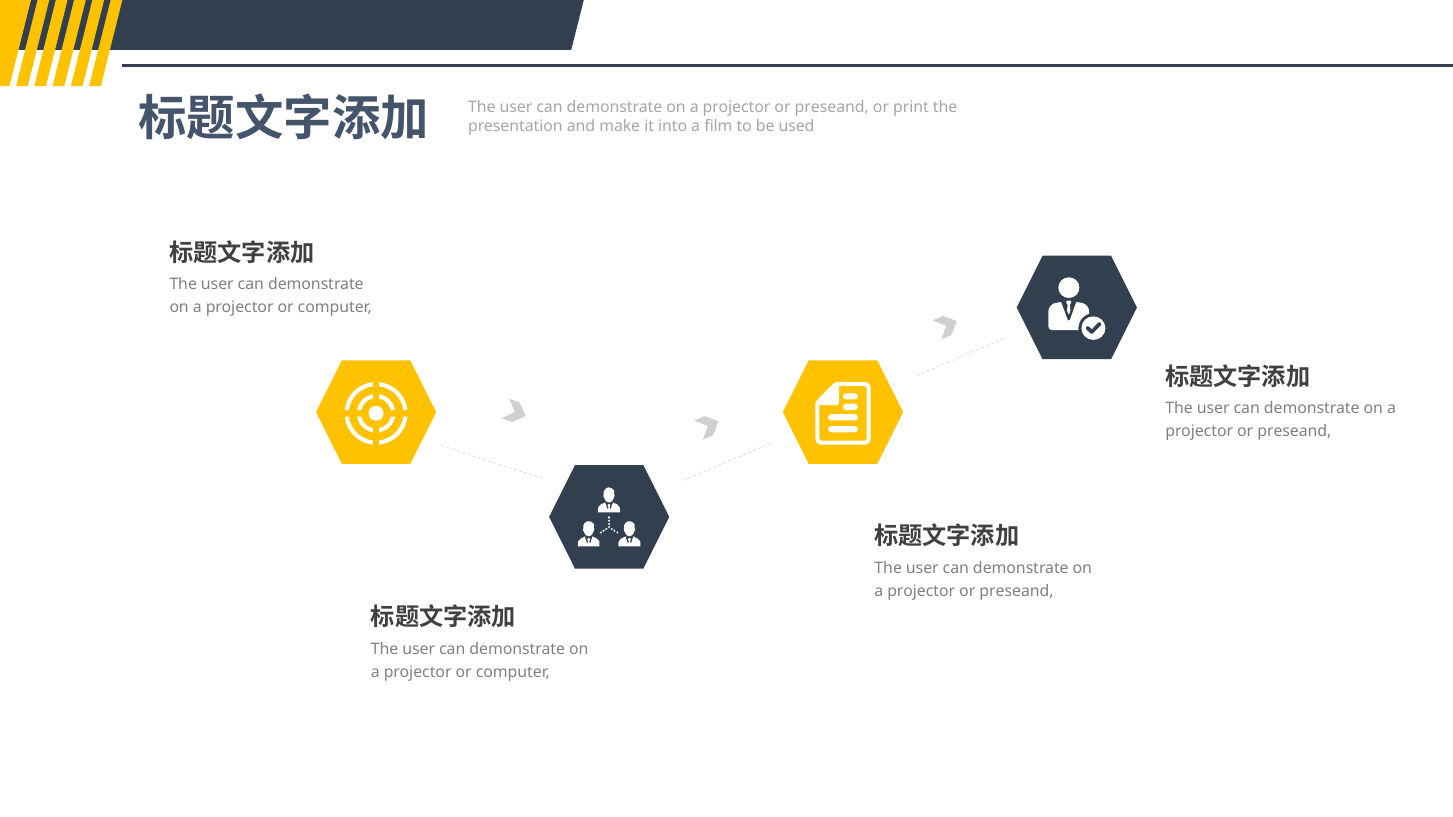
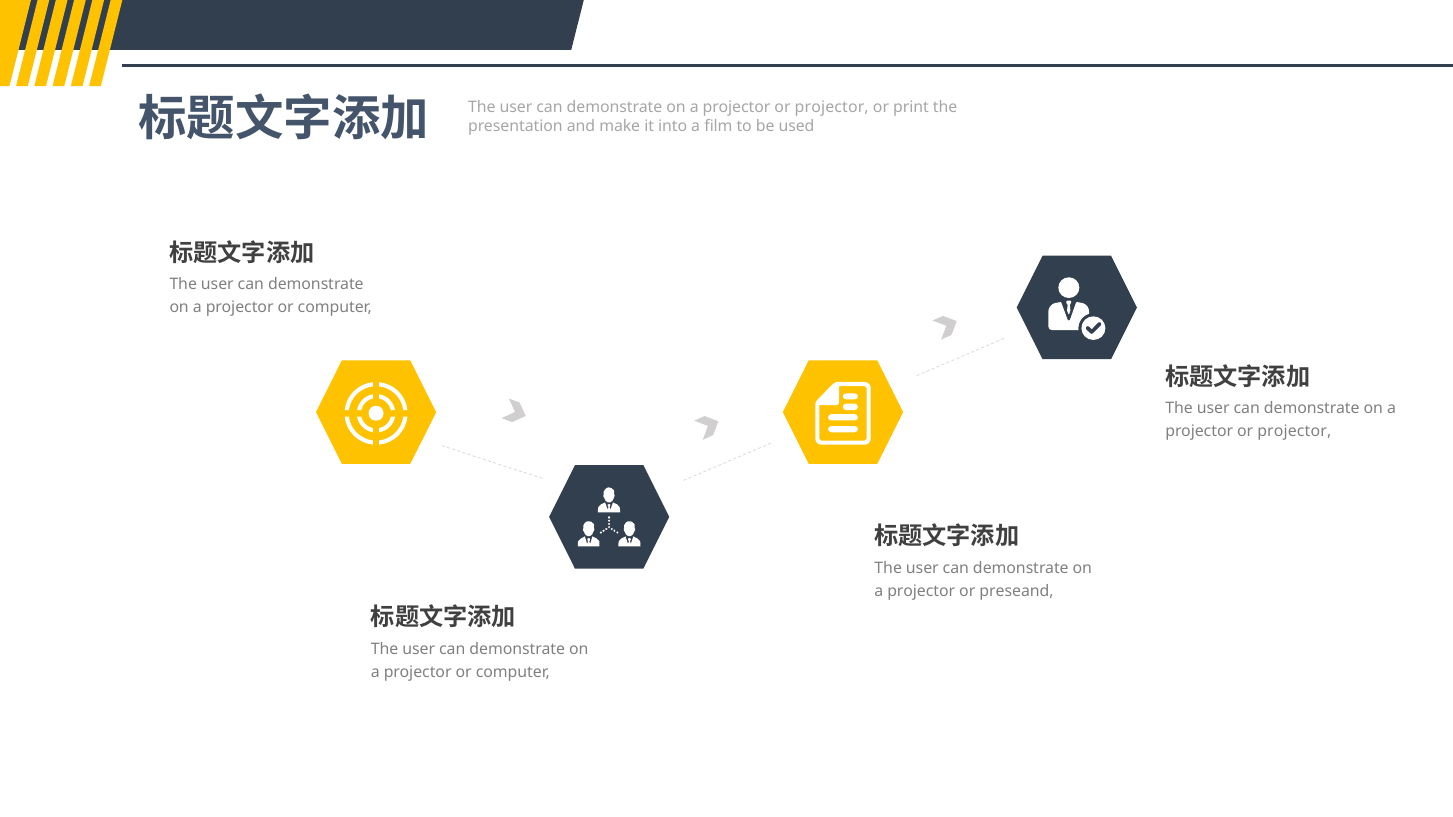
preseand at (832, 108): preseand -> projector
preseand at (1294, 431): preseand -> projector
